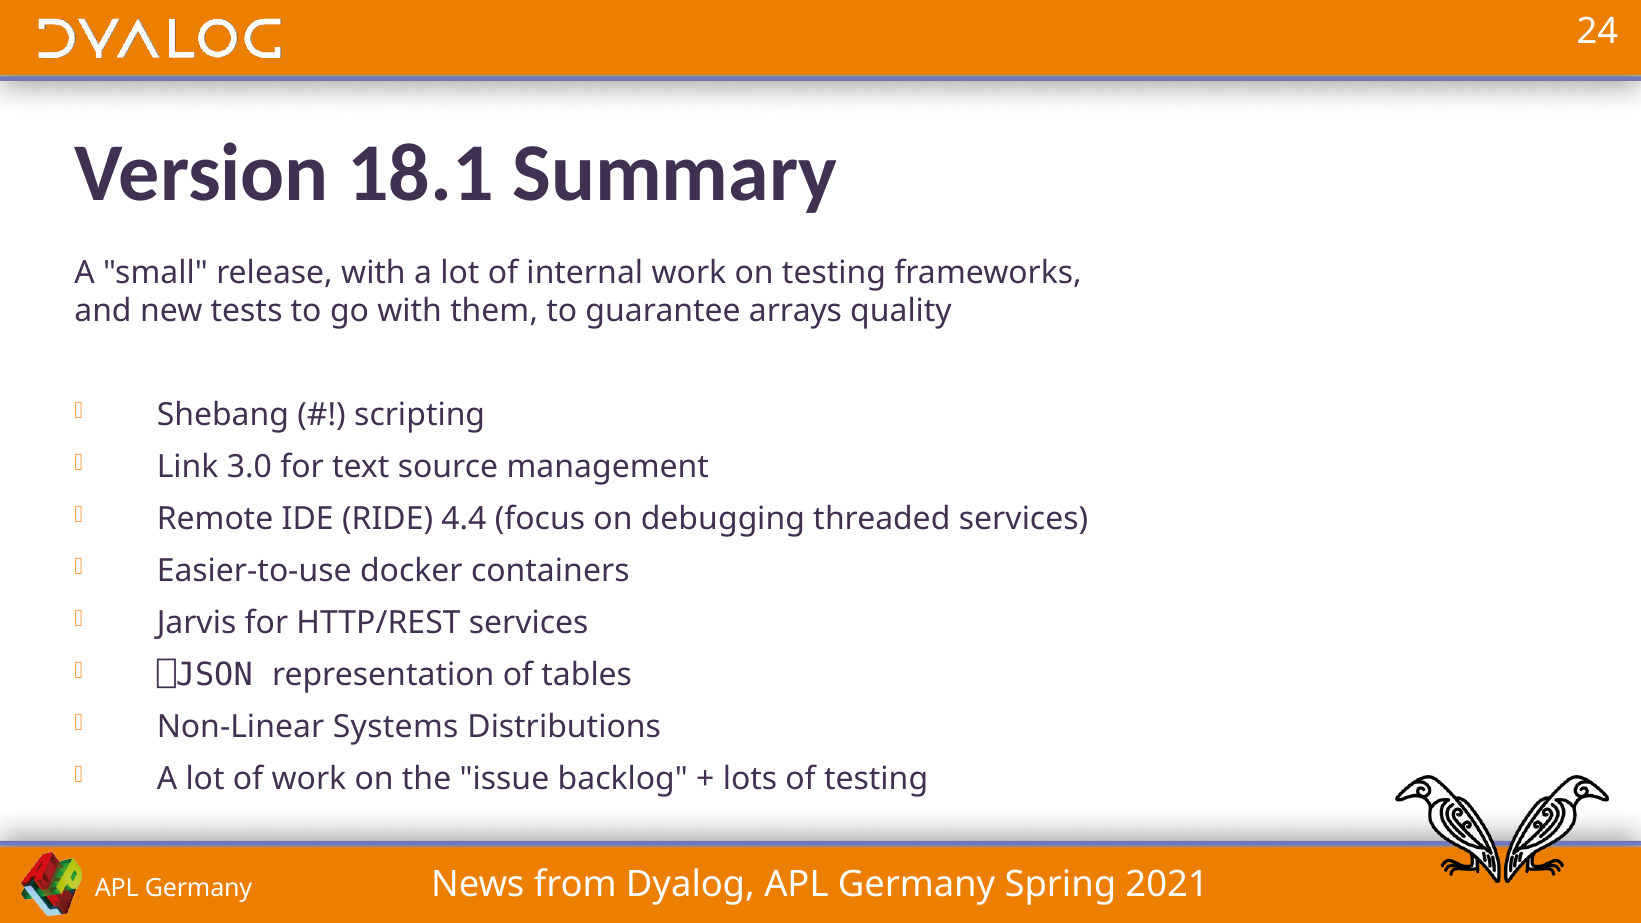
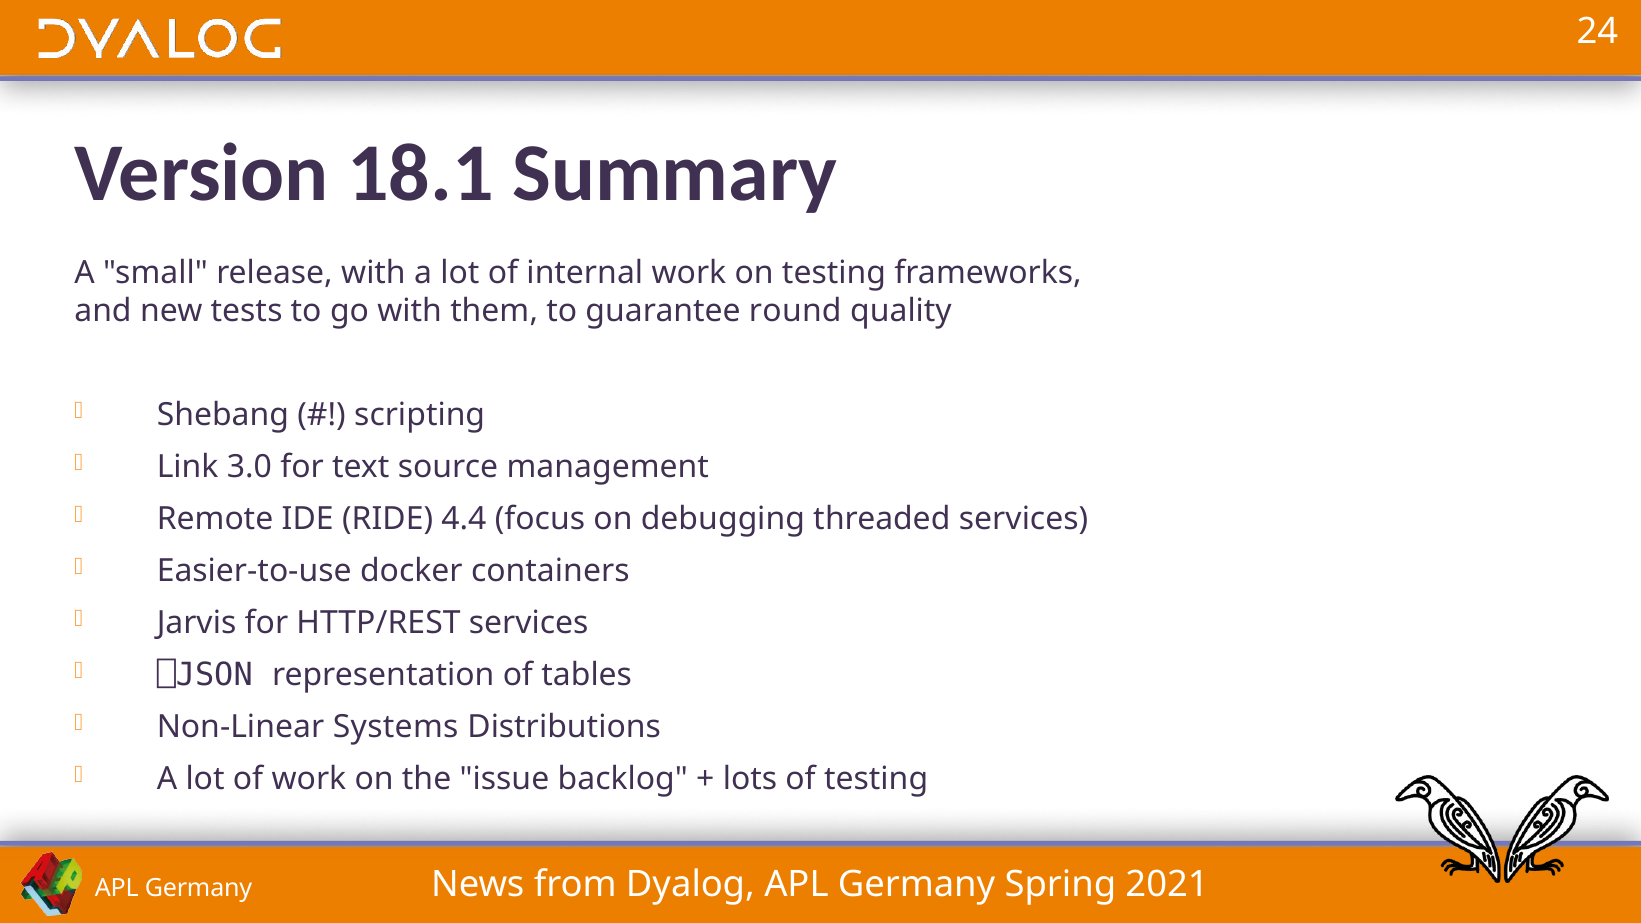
arrays: arrays -> round
